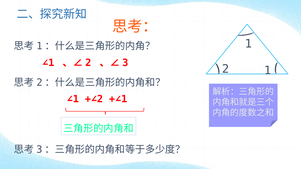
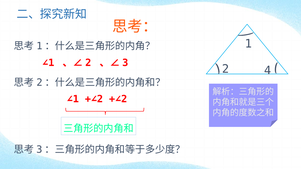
2 1: 1 -> 4
+∠2 +∠1: +∠1 -> +∠2
